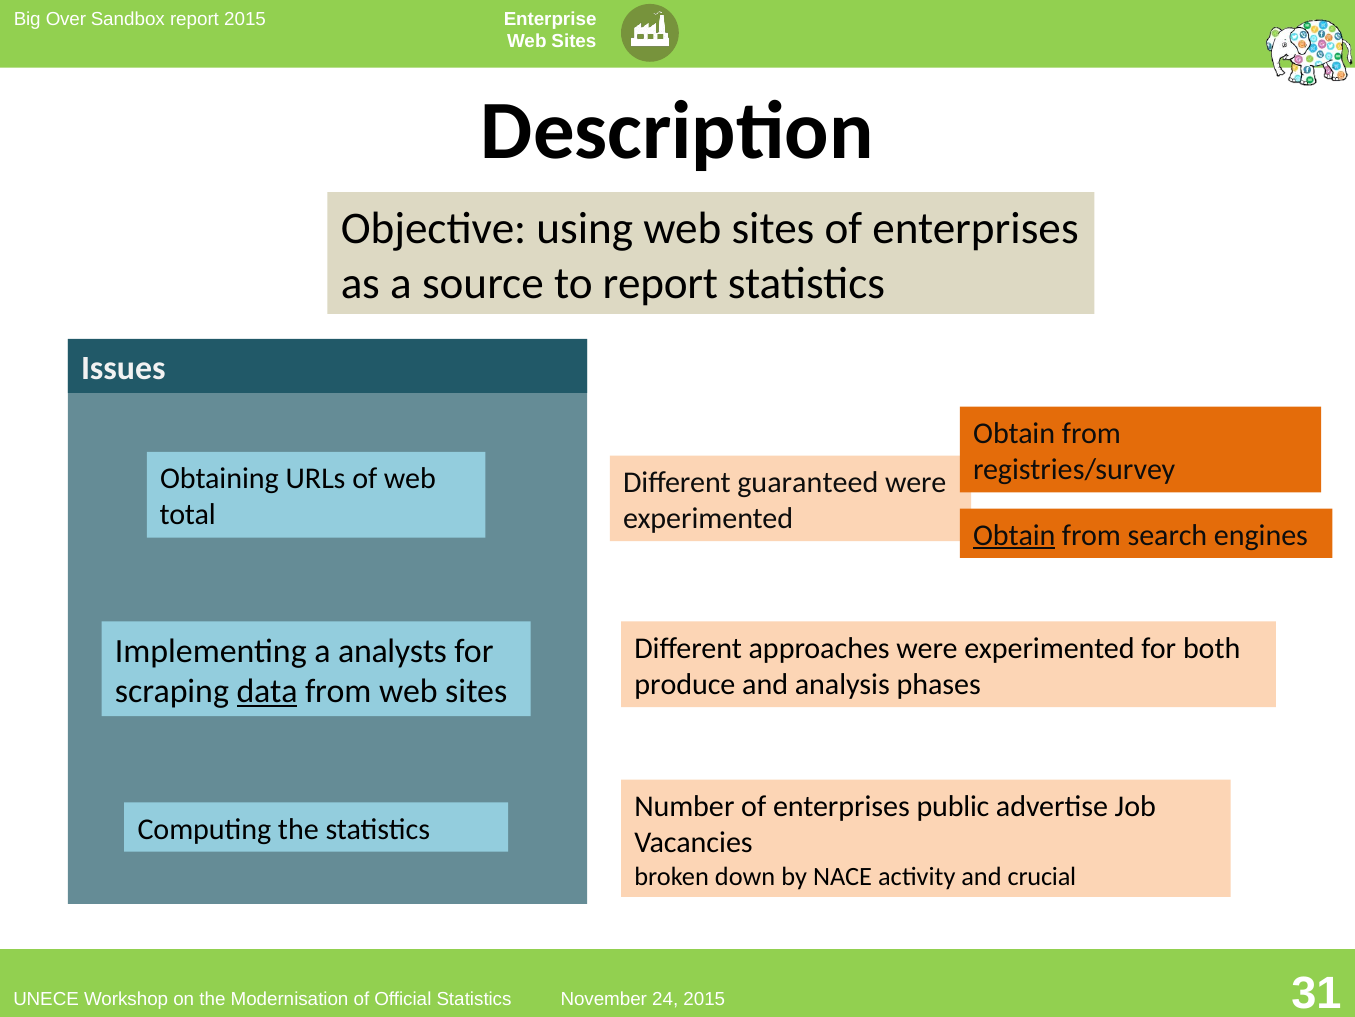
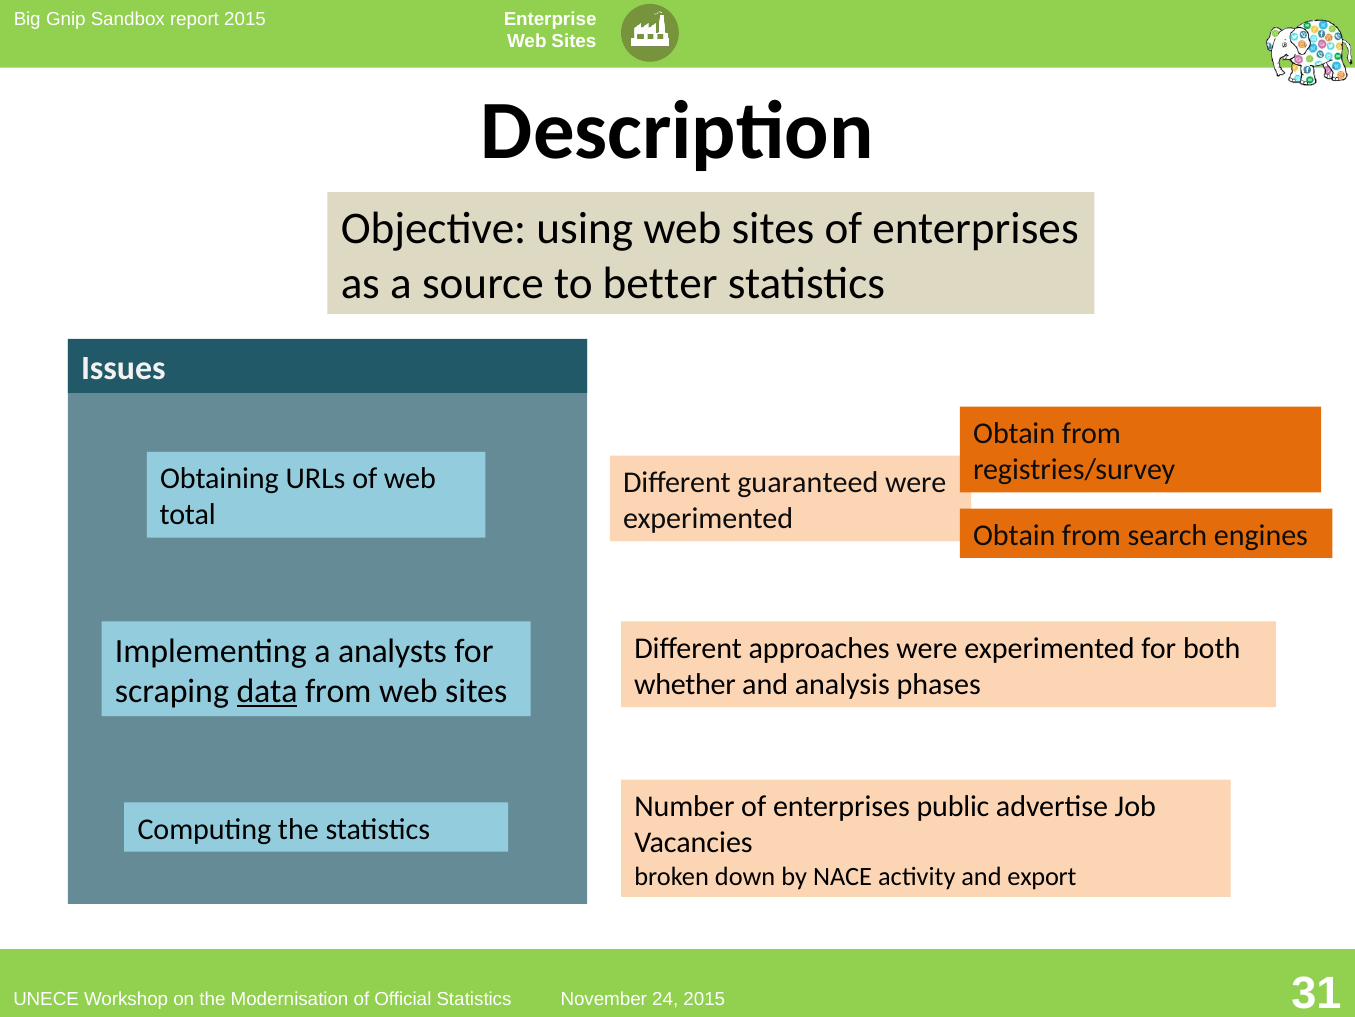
Over: Over -> Gnip
to report: report -> better
Obtain at (1014, 535) underline: present -> none
produce: produce -> whether
crucial: crucial -> export
